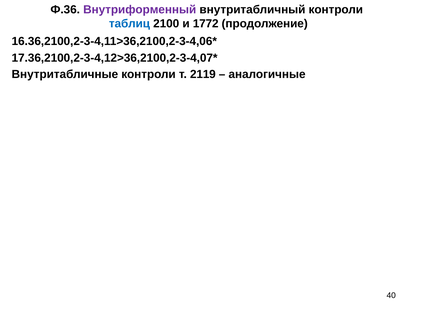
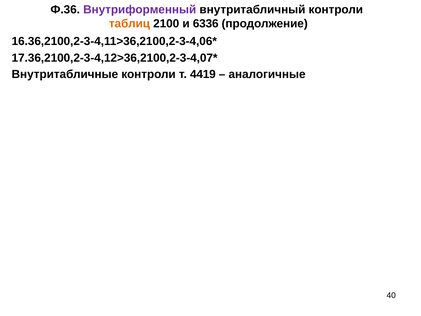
таблиц colour: blue -> orange
1772: 1772 -> 6336
2119: 2119 -> 4419
